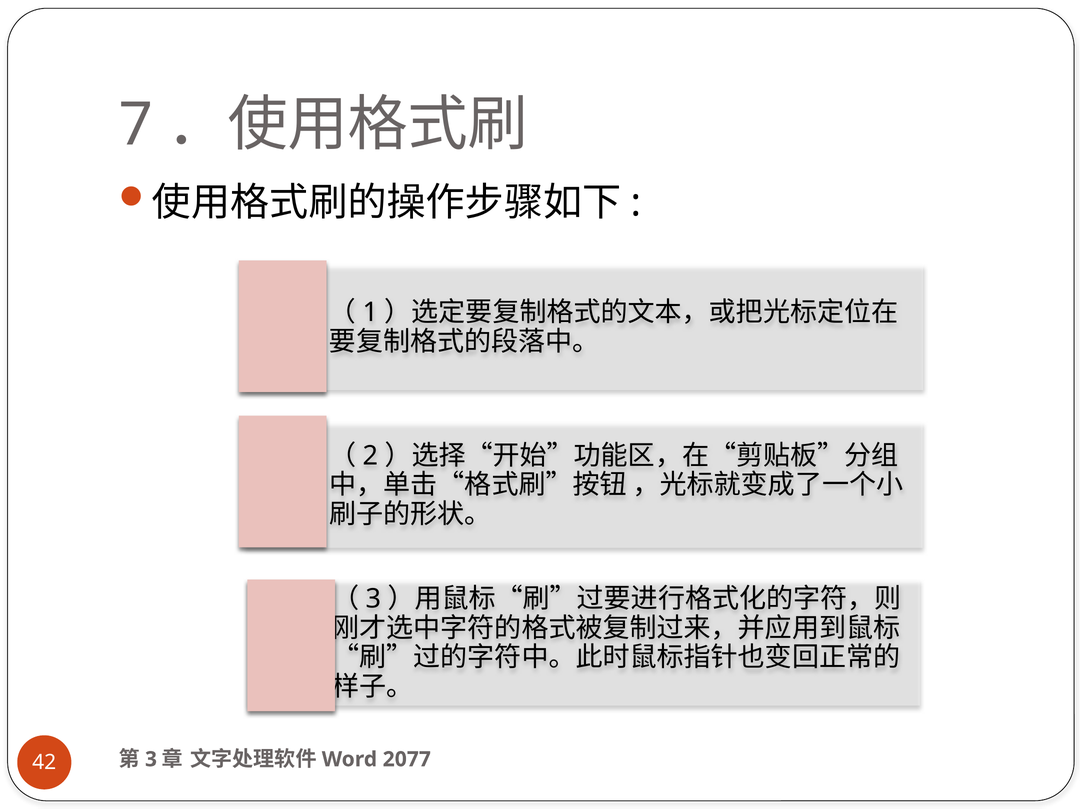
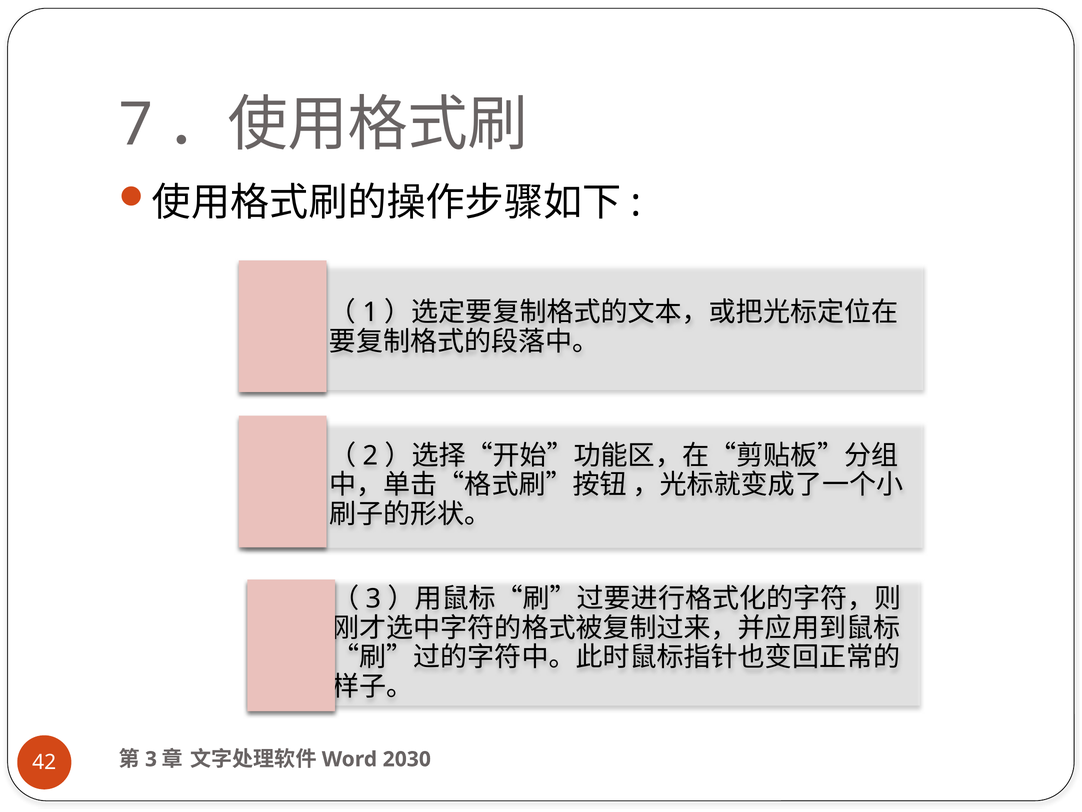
2077: 2077 -> 2030
